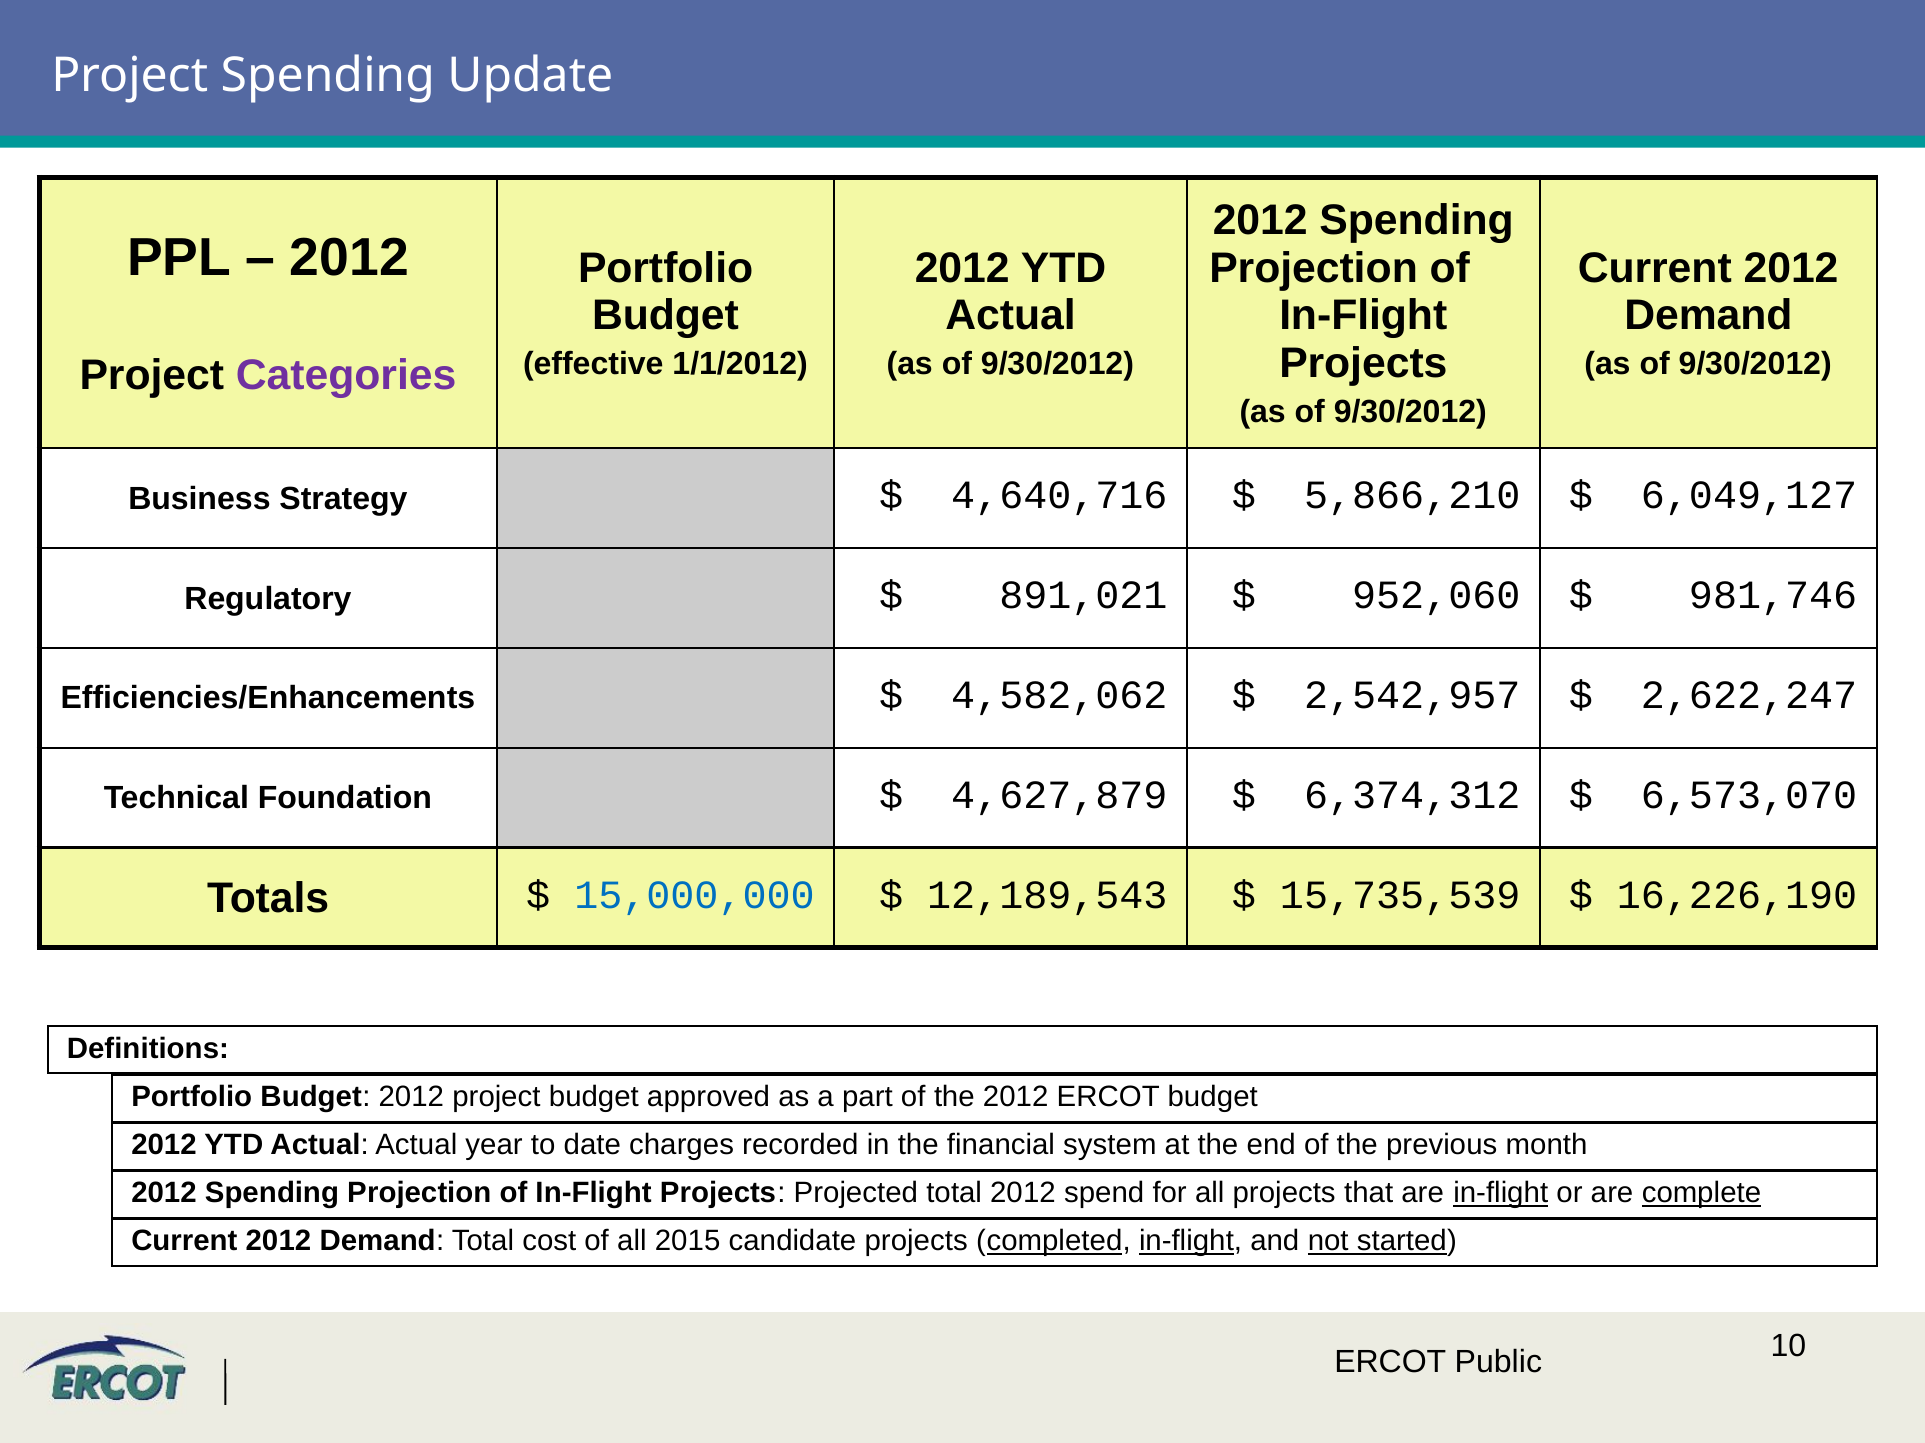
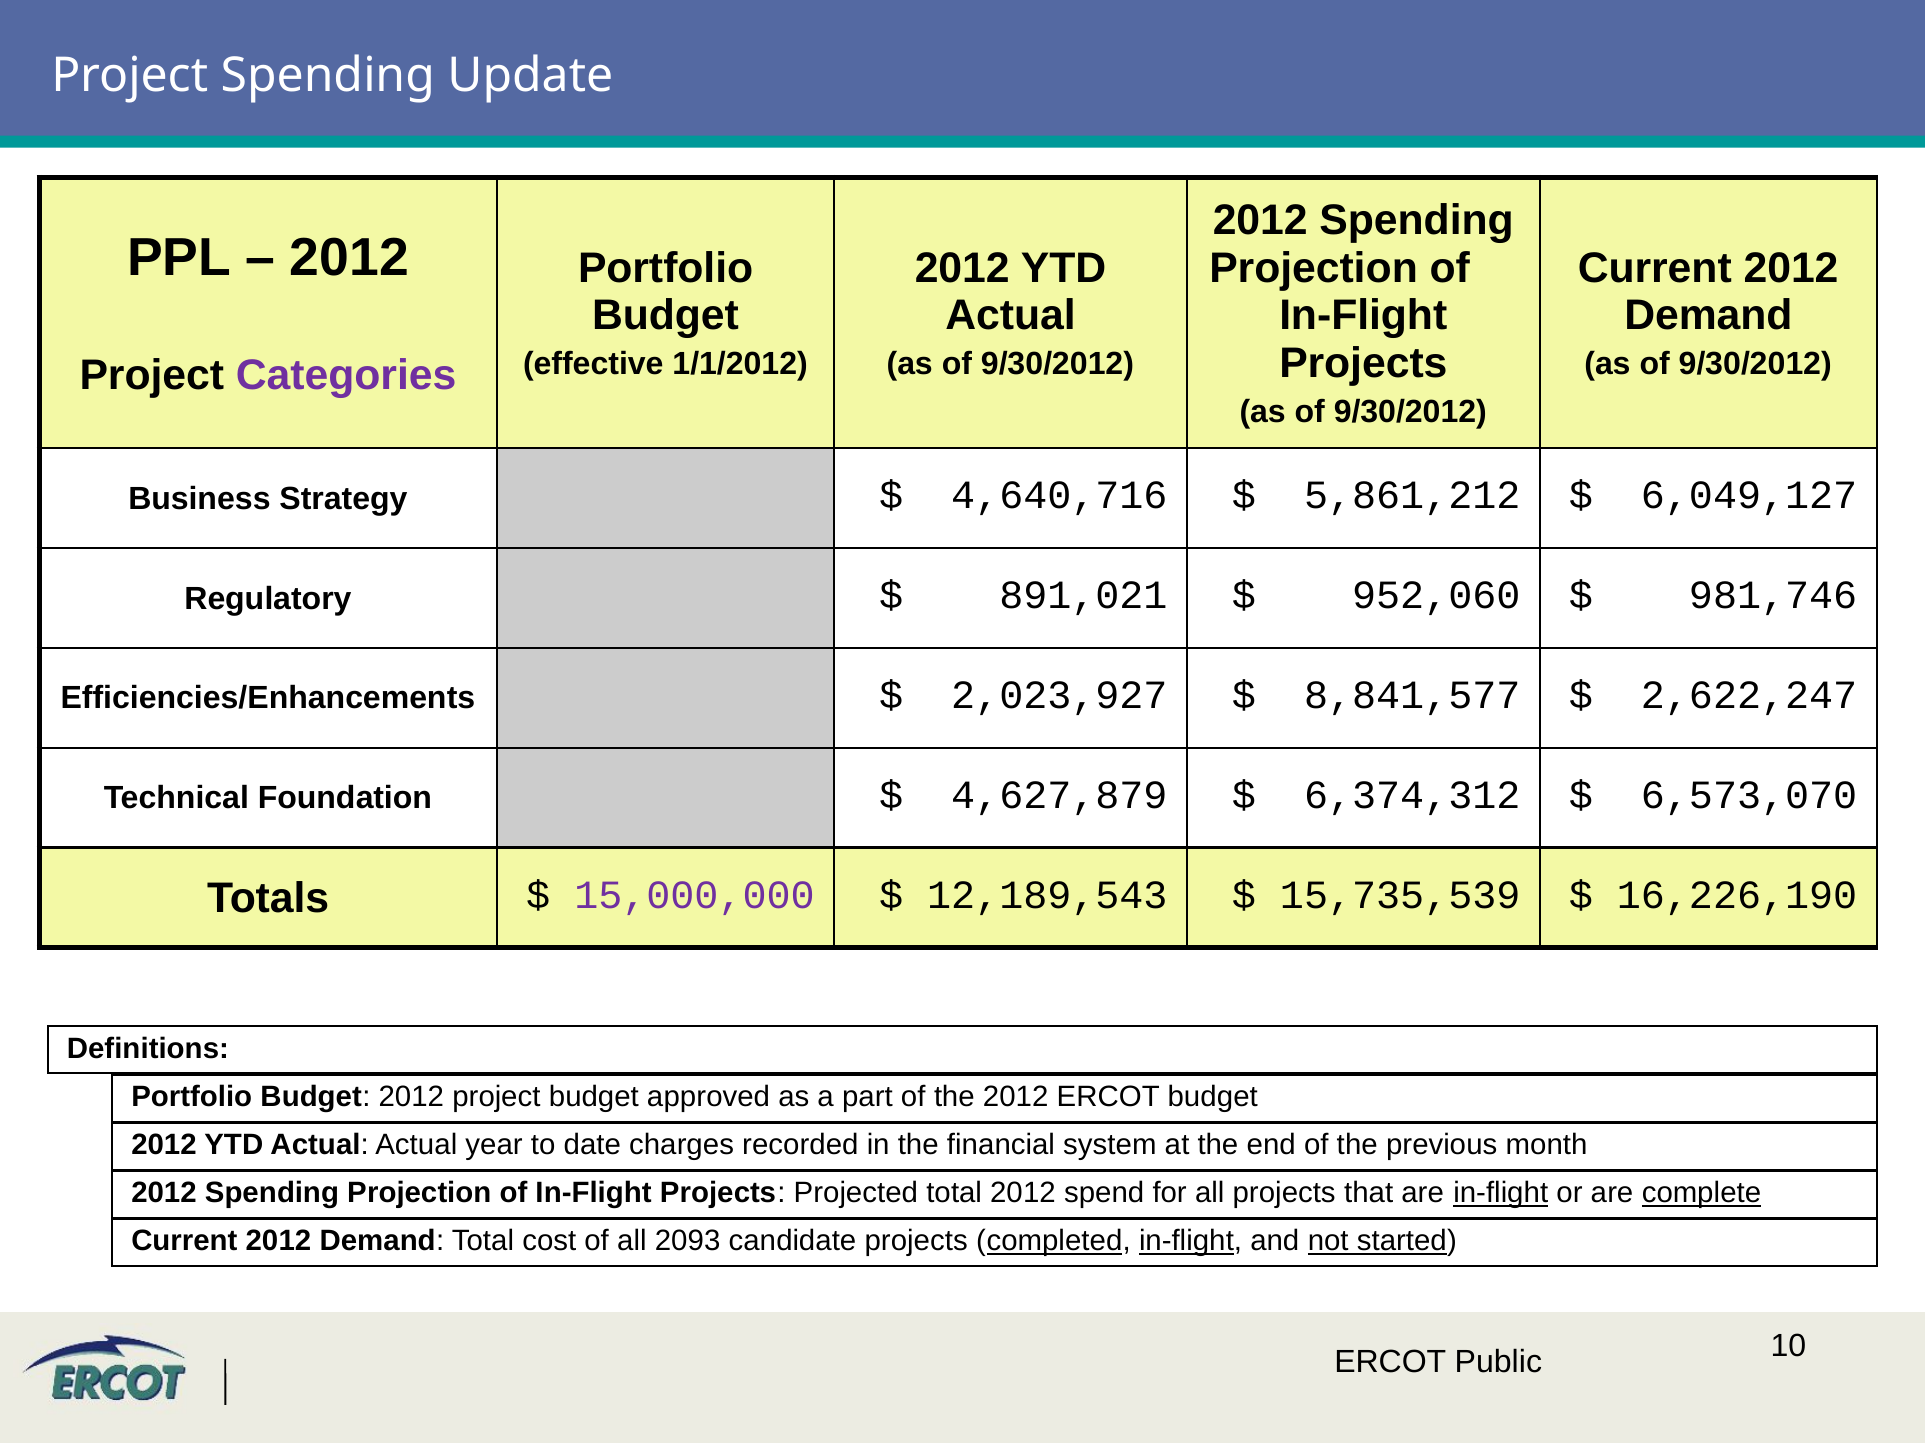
5,866,210: 5,866,210 -> 5,861,212
4,582,062: 4,582,062 -> 2,023,927
2,542,957: 2,542,957 -> 8,841,577
15,000,000 colour: blue -> purple
2015: 2015 -> 2093
